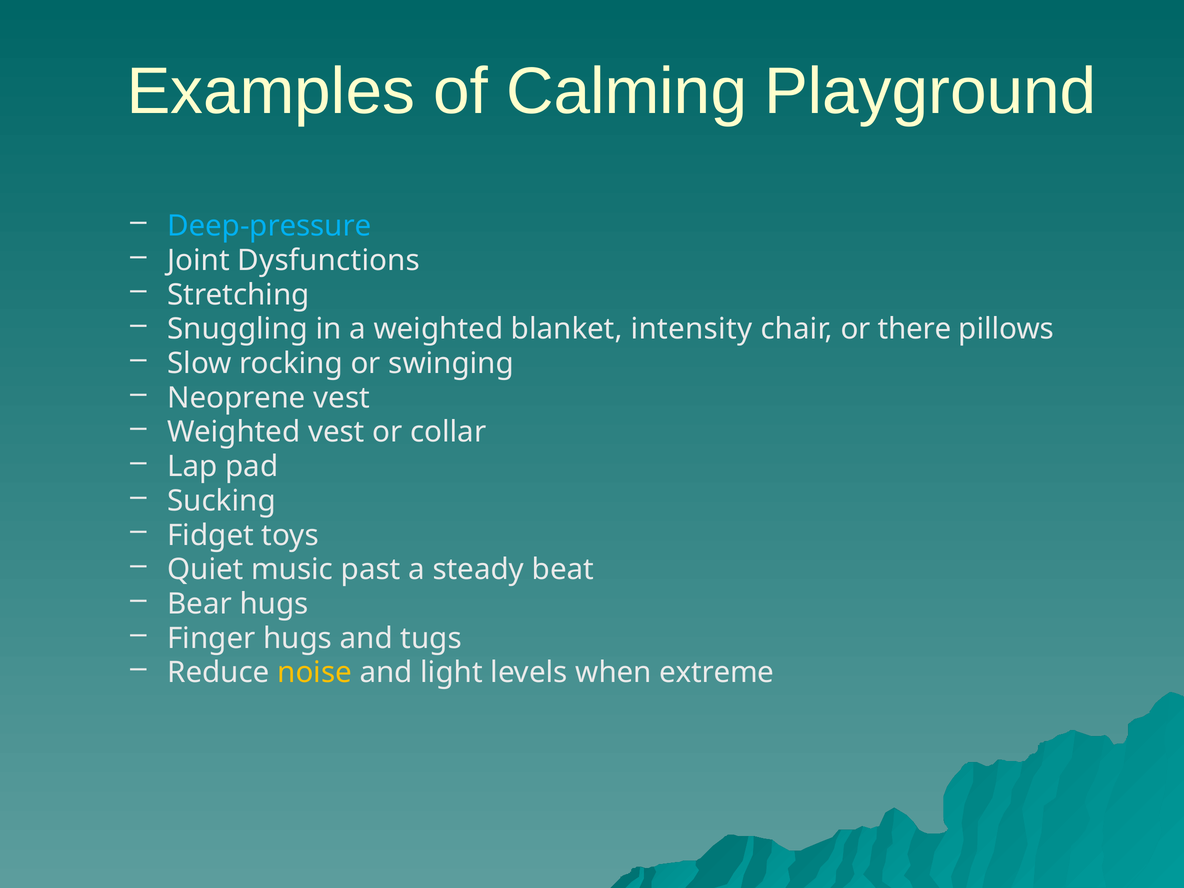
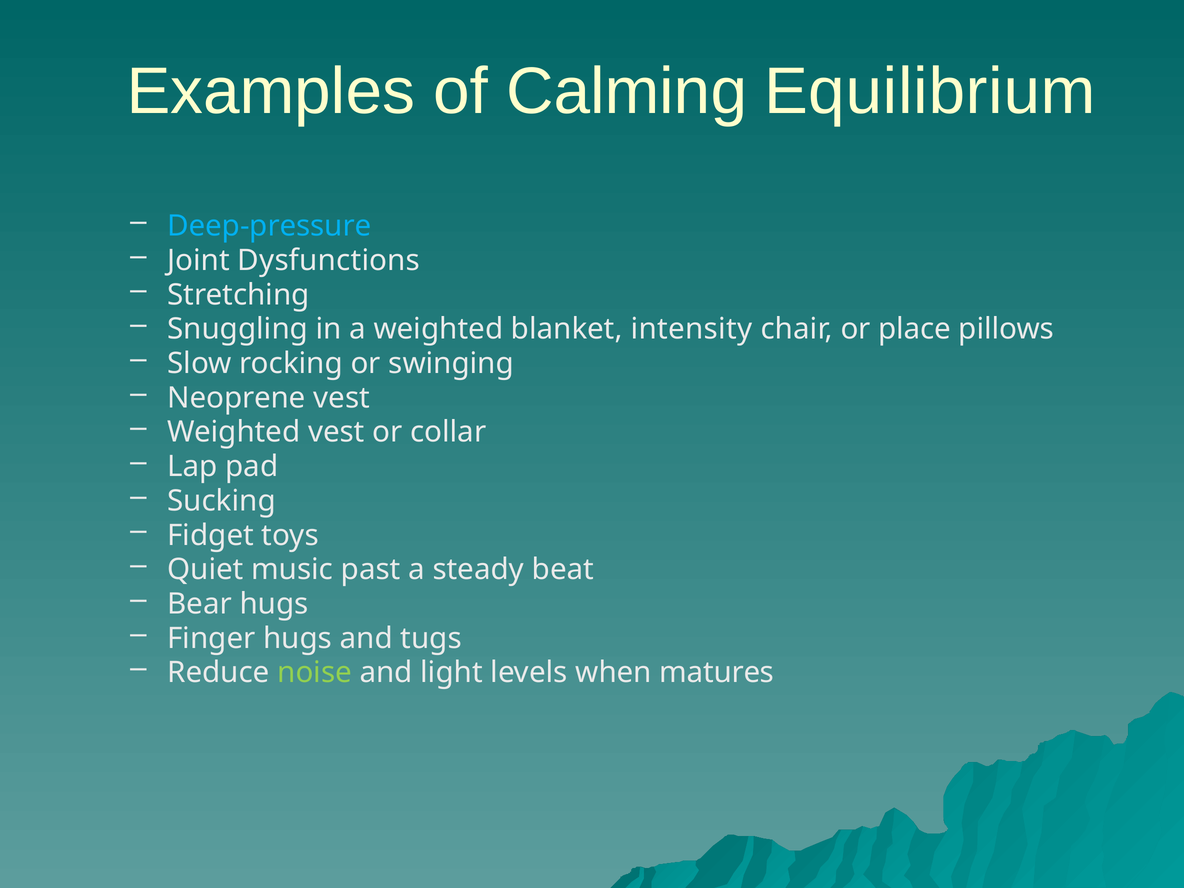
Playground: Playground -> Equilibrium
there: there -> place
noise colour: yellow -> light green
extreme: extreme -> matures
